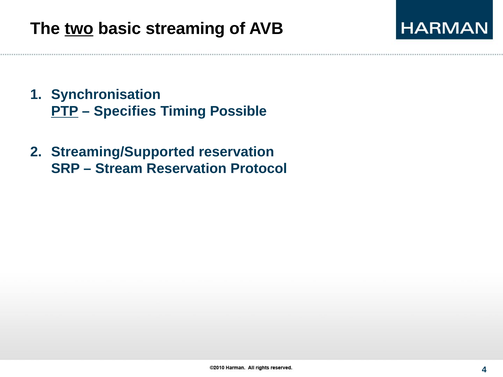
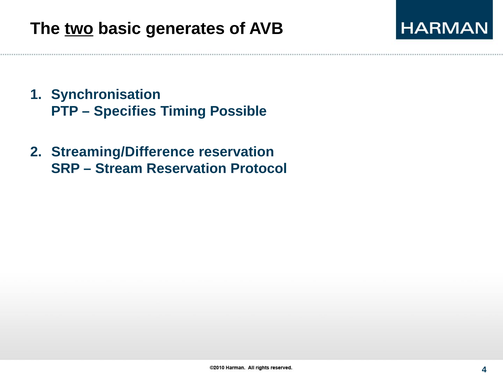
streaming: streaming -> generates
PTP underline: present -> none
Streaming/Supported: Streaming/Supported -> Streaming/Difference
